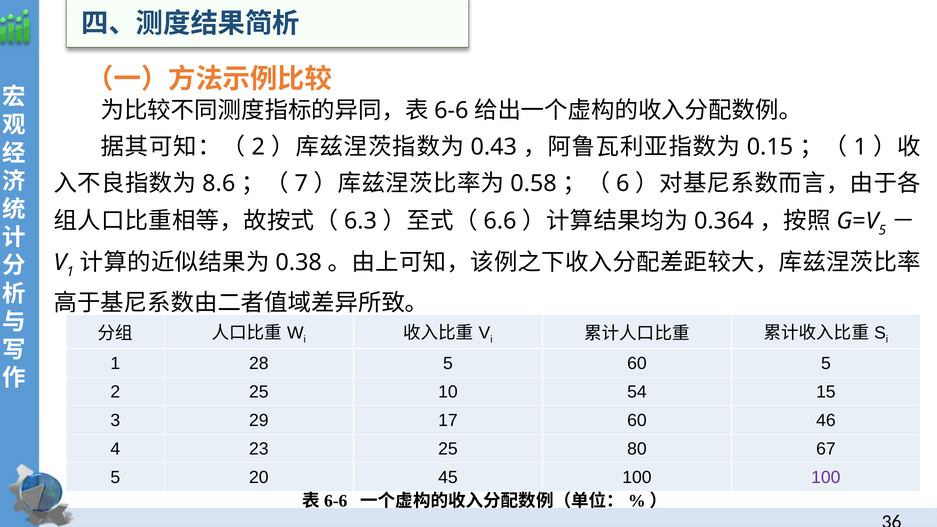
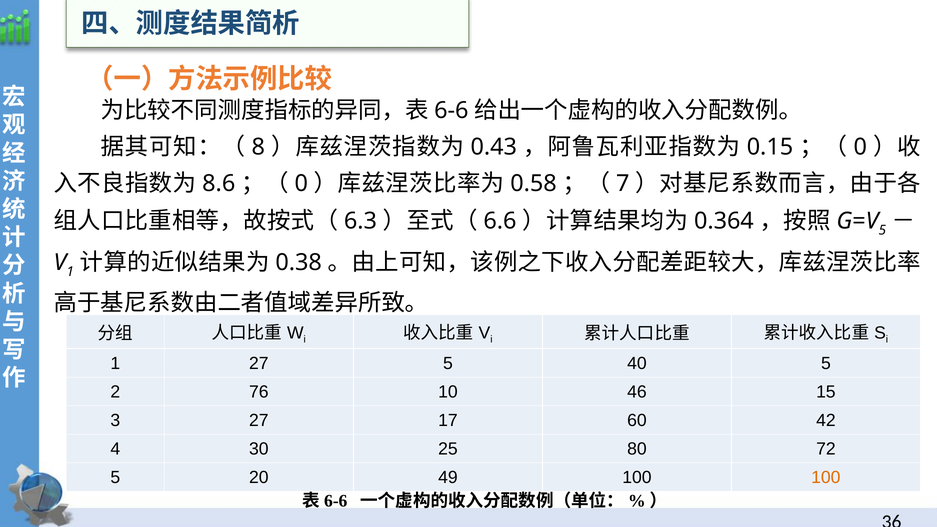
2 at (258, 147): 2 -> 8
1 at (860, 147): 1 -> 0
7 at (301, 183): 7 -> 0
6: 6 -> 7
1 28: 28 -> 27
5 60: 60 -> 40
2 25: 25 -> 76
54: 54 -> 46
3 29: 29 -> 27
46: 46 -> 42
23: 23 -> 30
67: 67 -> 72
45: 45 -> 49
100 at (826, 477) colour: purple -> orange
